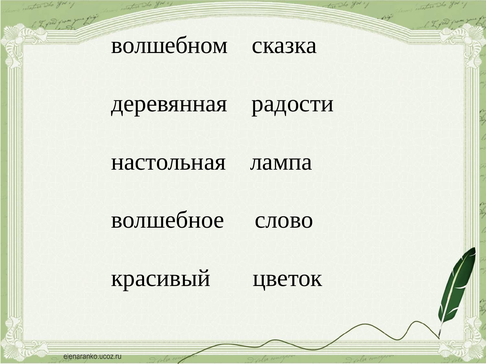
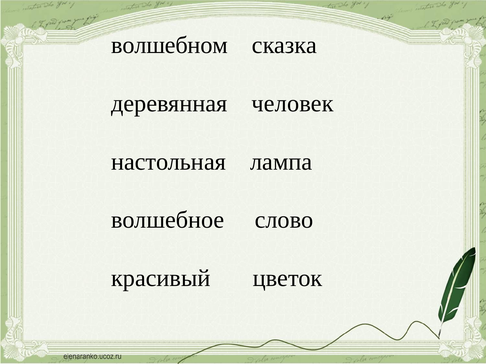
радости: радости -> человек
